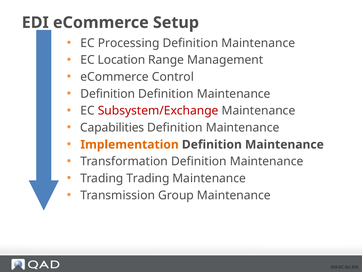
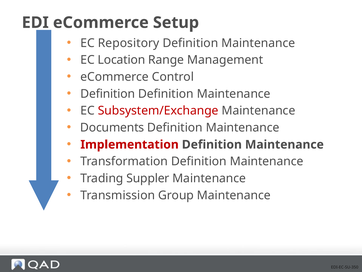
Processing: Processing -> Repository
Capabilities: Capabilities -> Documents
Implementation colour: orange -> red
Trading Trading: Trading -> Suppler
